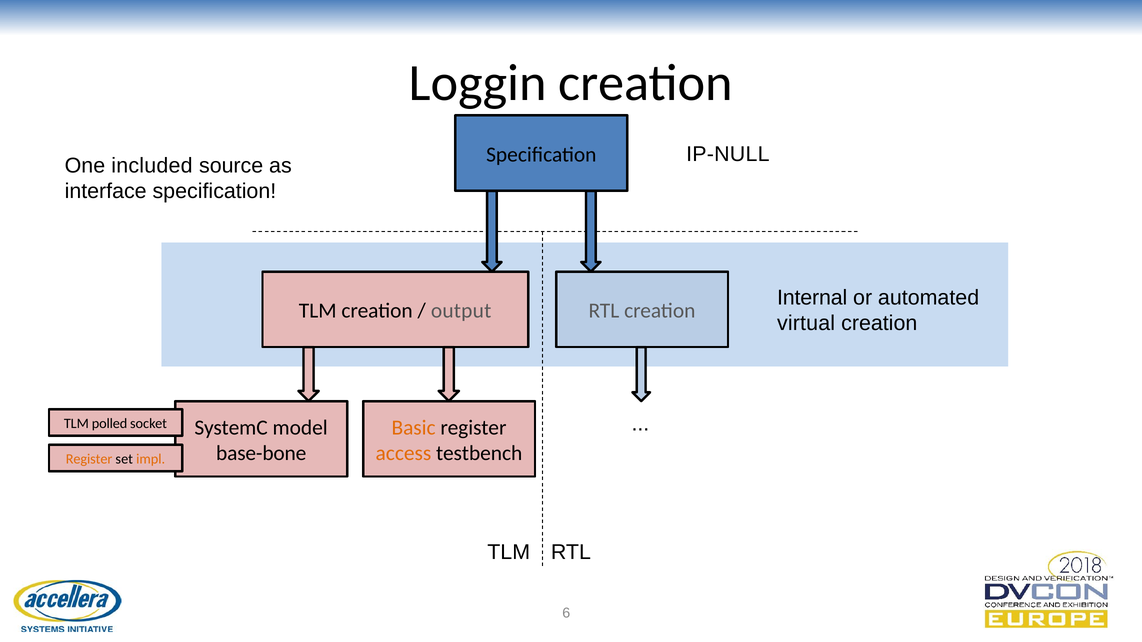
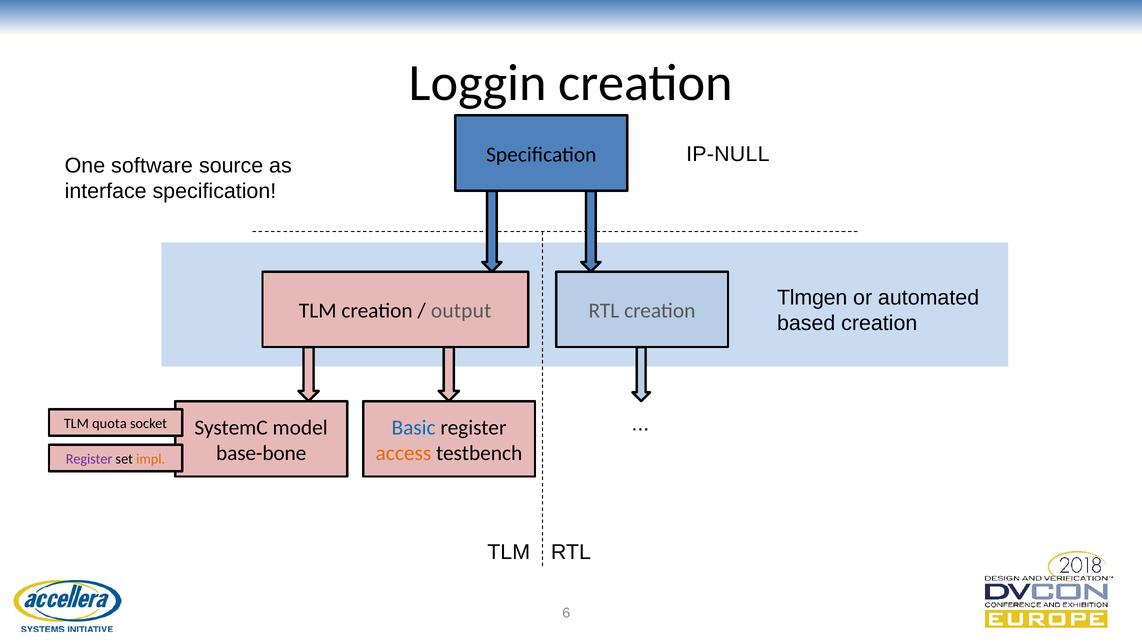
included: included -> software
Internal: Internal -> Tlmgen
virtual: virtual -> based
polled: polled -> quota
Basic colour: orange -> blue
Register at (89, 459) colour: orange -> purple
